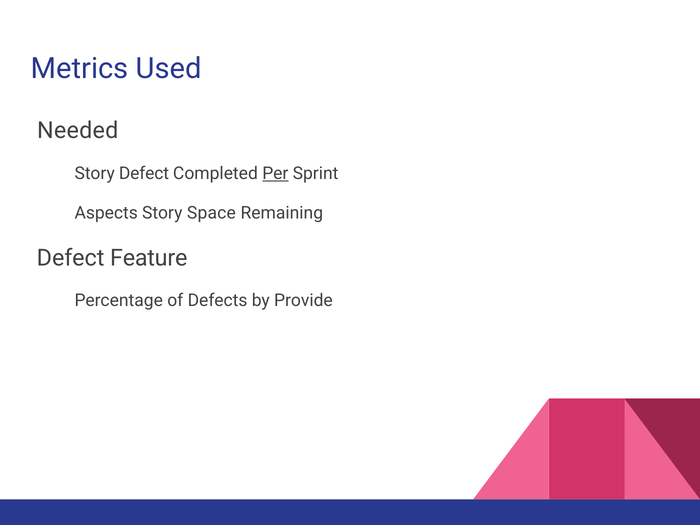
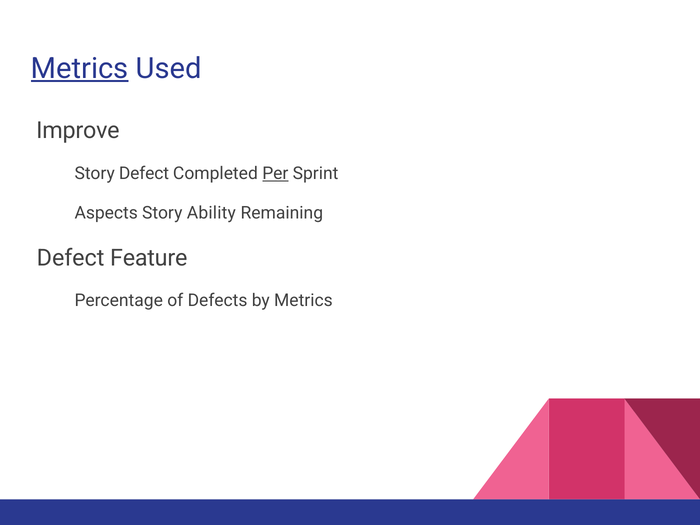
Metrics at (80, 68) underline: none -> present
Needed: Needed -> Improve
Space: Space -> Ability
by Provide: Provide -> Metrics
